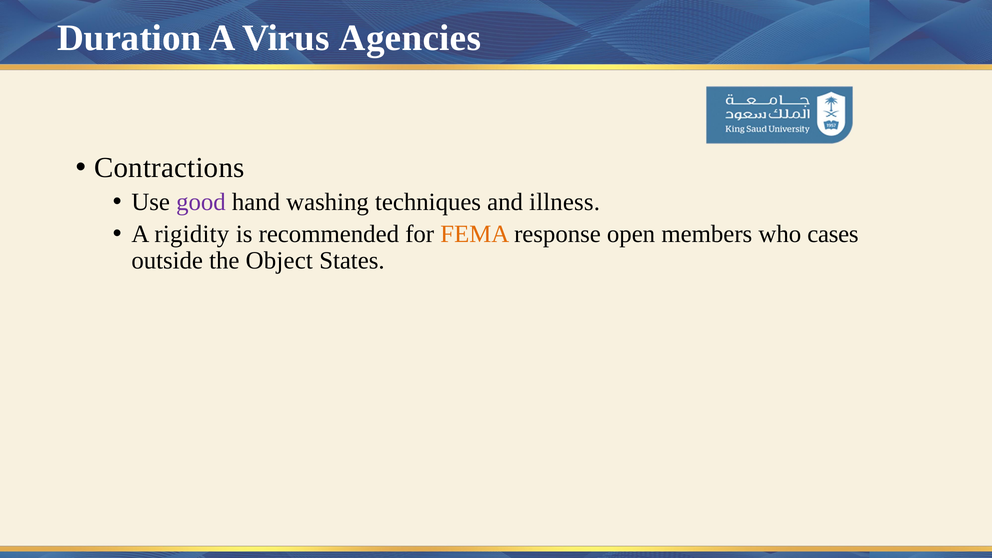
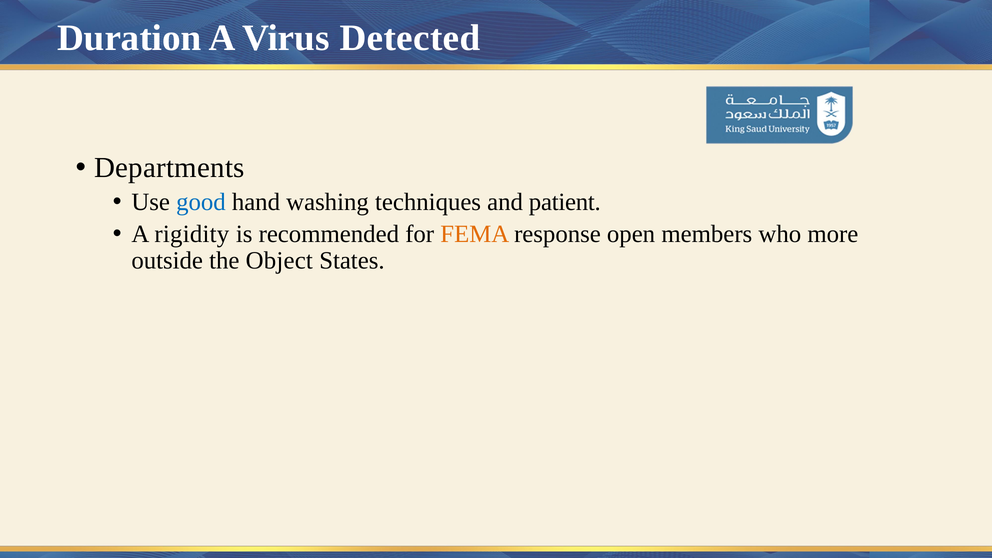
Agencies: Agencies -> Detected
Contractions: Contractions -> Departments
good colour: purple -> blue
illness: illness -> patient
cases: cases -> more
